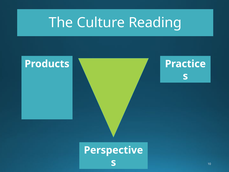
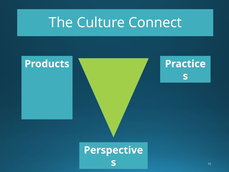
Reading: Reading -> Connect
